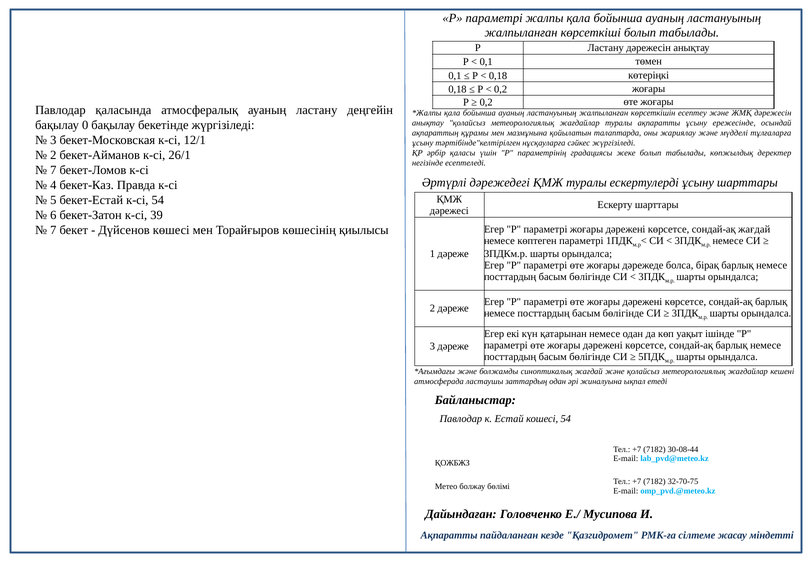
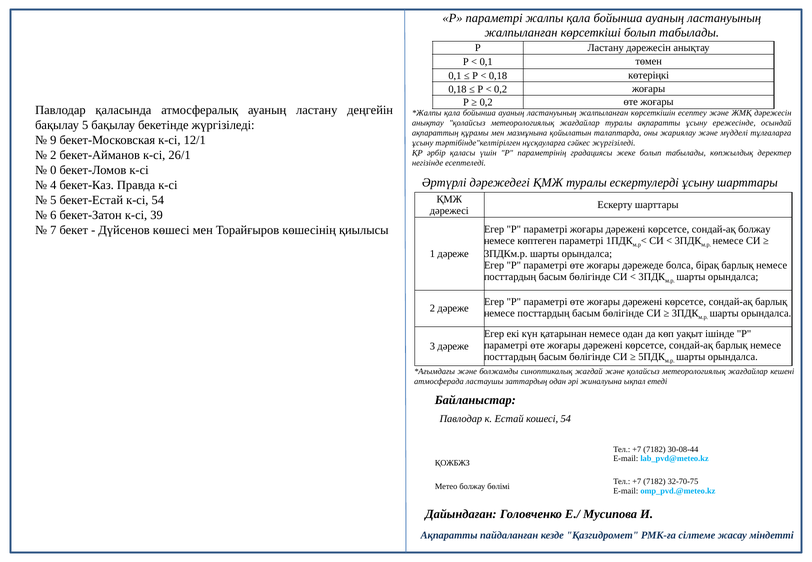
бақылау 0: 0 -> 5
3 at (53, 140): 3 -> 9
7 at (53, 170): 7 -> 0
сондай-ақ жағдай: жағдай -> болжау
